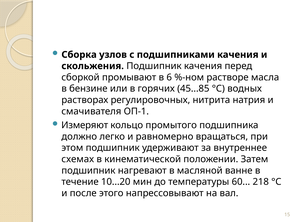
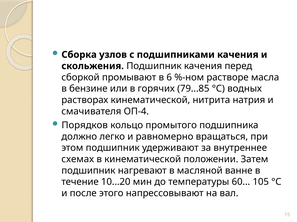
45...85: 45...85 -> 79...85
растворах регулировочных: регулировочных -> кинематической
ОП-1: ОП-1 -> ОП-4
Измеряют: Измеряют -> Порядков
218: 218 -> 105
